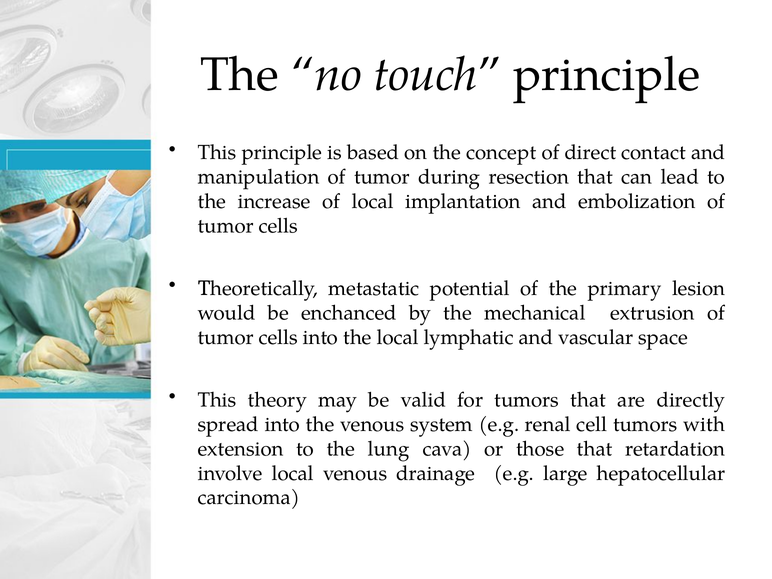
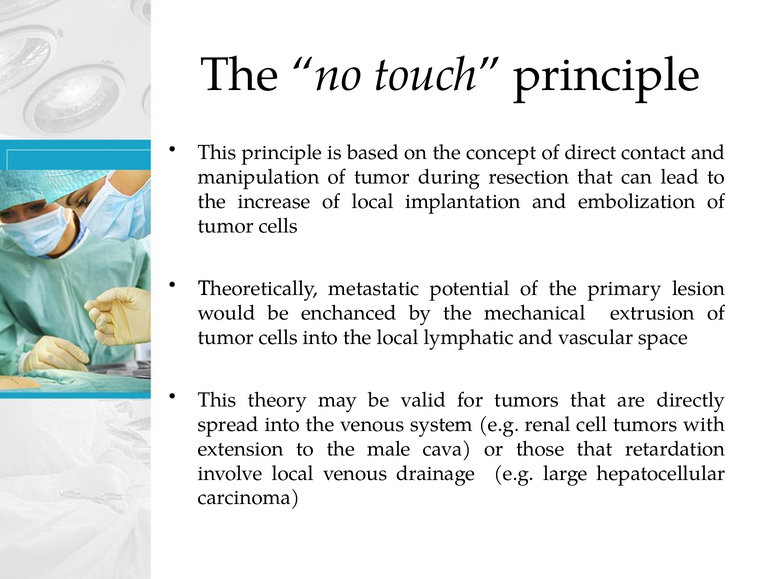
lung: lung -> male
